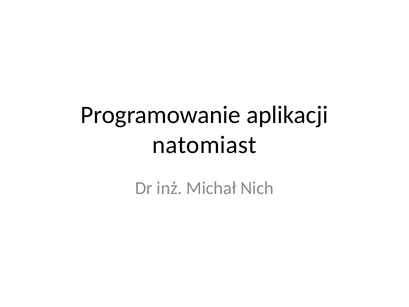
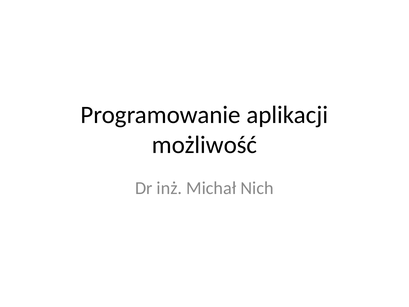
natomiast: natomiast -> możliwość
